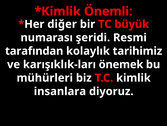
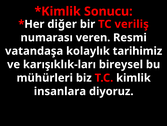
Önemli: Önemli -> Sonucu
büyük: büyük -> veriliş
şeridi: şeridi -> veren
tarafından: tarafından -> vatandaşa
önemek: önemek -> bireysel
